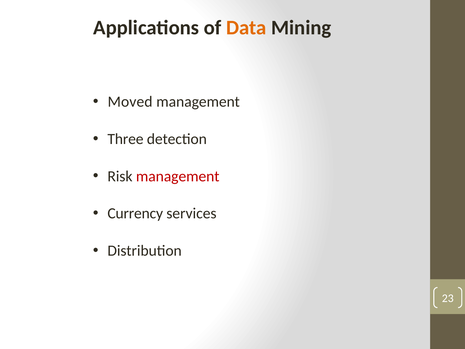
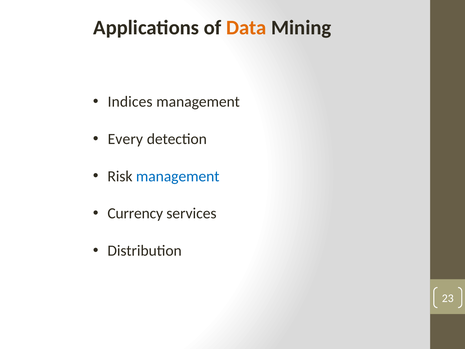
Moved: Moved -> Indices
Three: Three -> Every
management at (178, 176) colour: red -> blue
